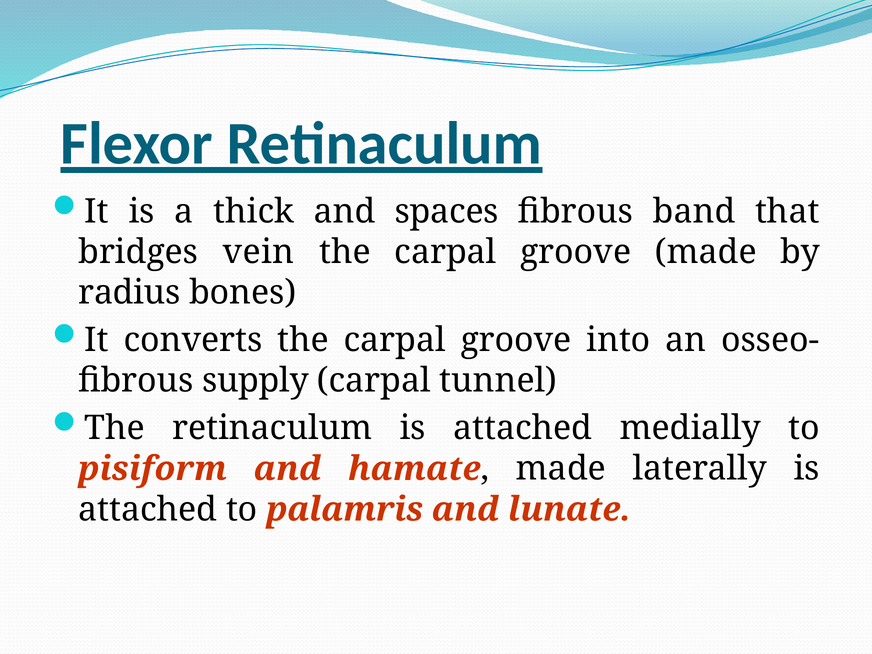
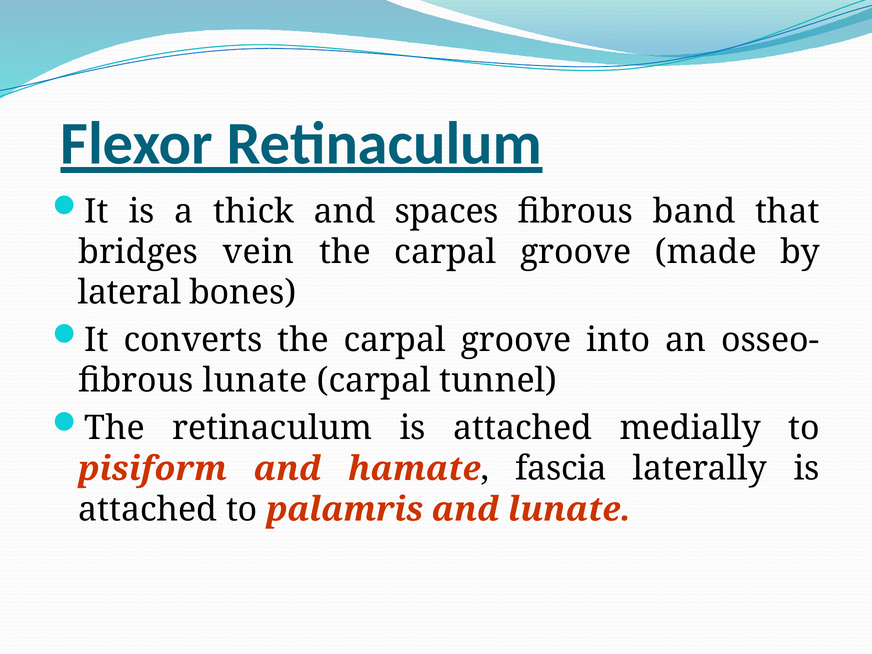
radius: radius -> lateral
fibrous supply: supply -> lunate
hamate made: made -> fascia
